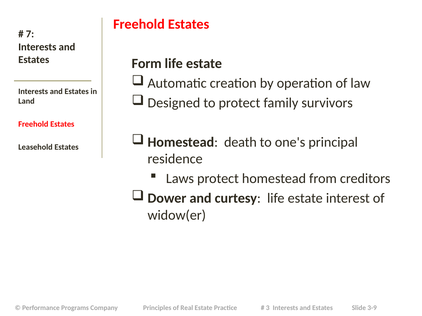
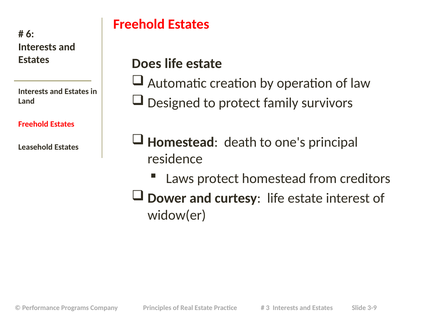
7: 7 -> 6
Form: Form -> Does
